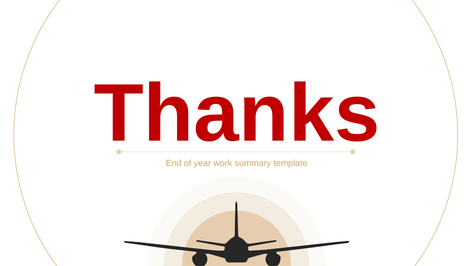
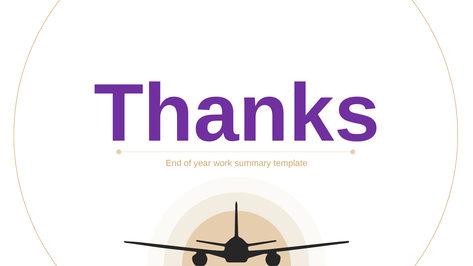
Thanks colour: red -> purple
